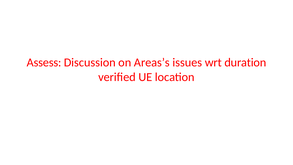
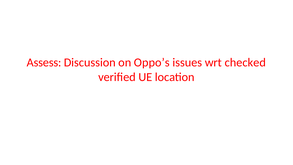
Areas’s: Areas’s -> Oppo’s
duration: duration -> checked
